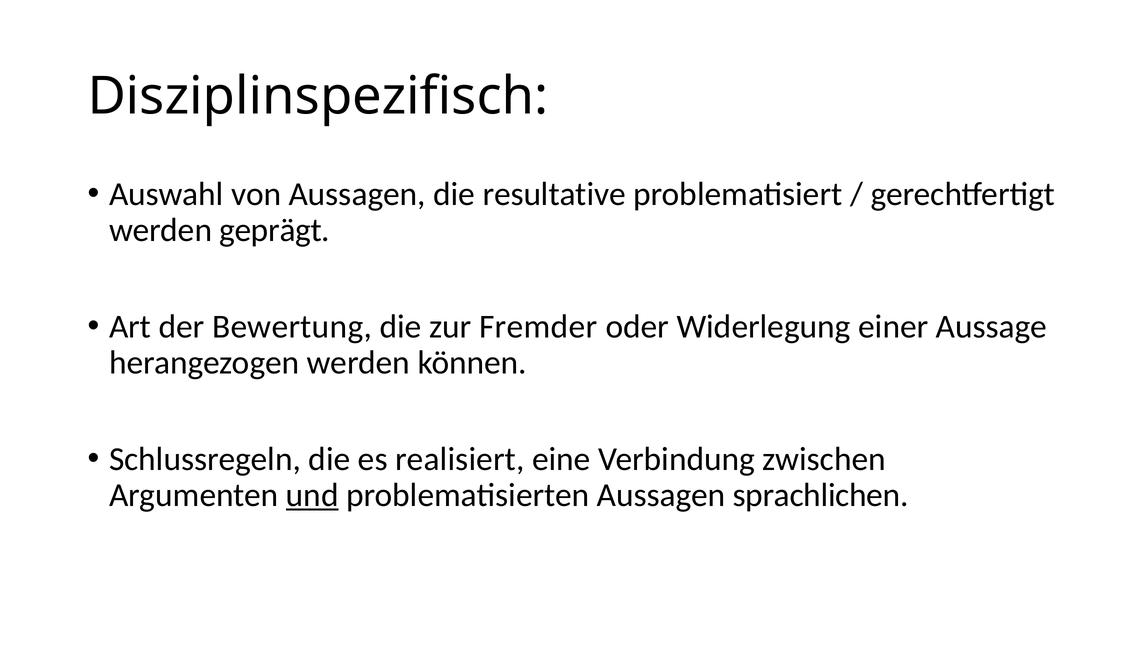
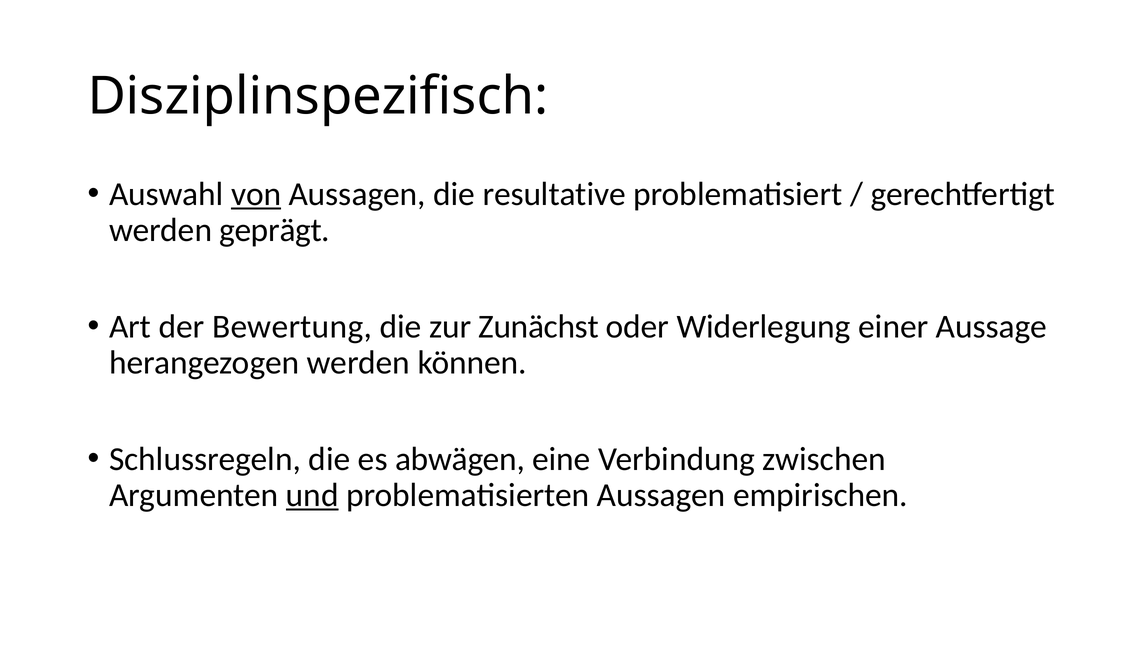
von underline: none -> present
Fremder: Fremder -> Zunächst
realisiert: realisiert -> abwägen
sprachlichen: sprachlichen -> empirischen
